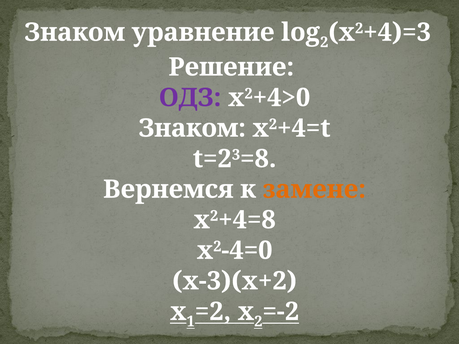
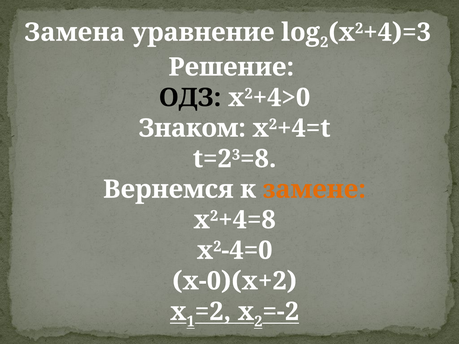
Знаком at (75, 32): Знаком -> Замена
ОДЗ colour: purple -> black
x-3)(x+2: x-3)(x+2 -> x-0)(x+2
